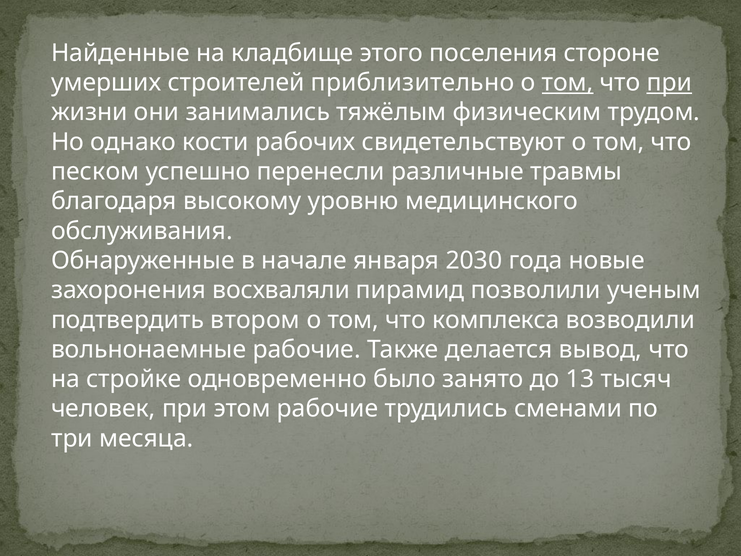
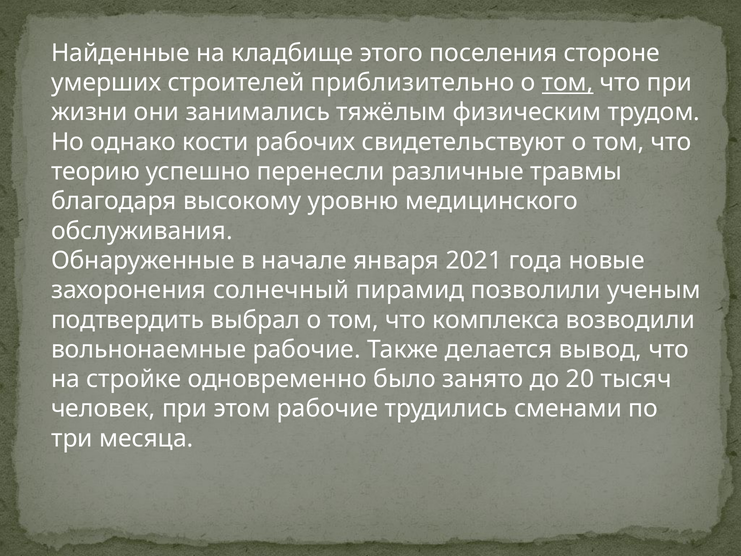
при at (669, 83) underline: present -> none
песком: песком -> теорию
2030: 2030 -> 2021
восхваляли: восхваляли -> солнечный
втором: втором -> выбрал
13: 13 -> 20
